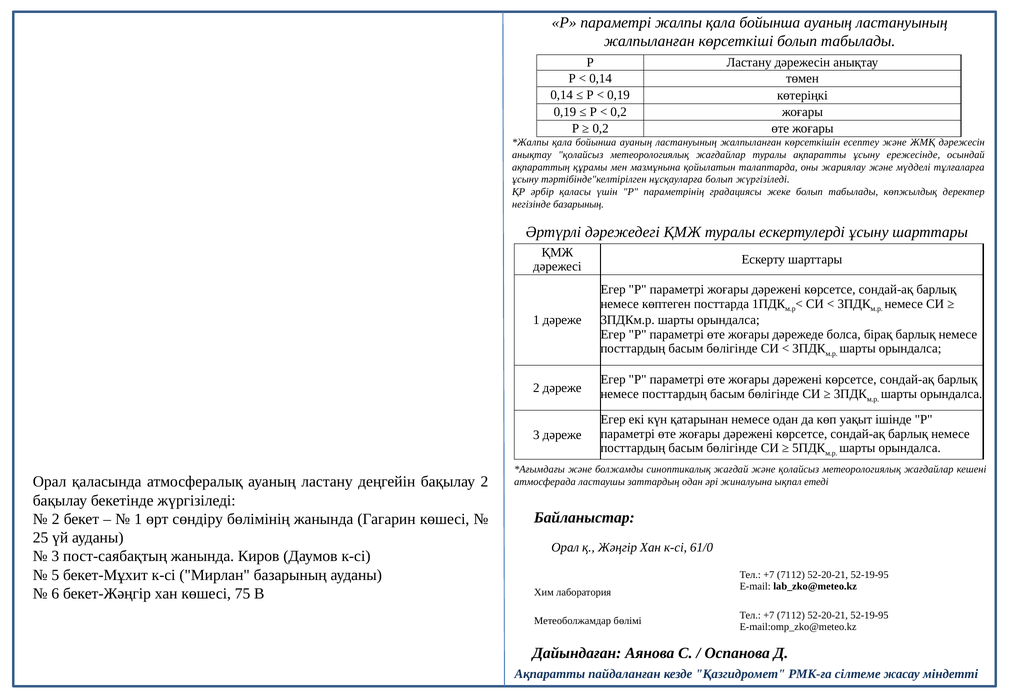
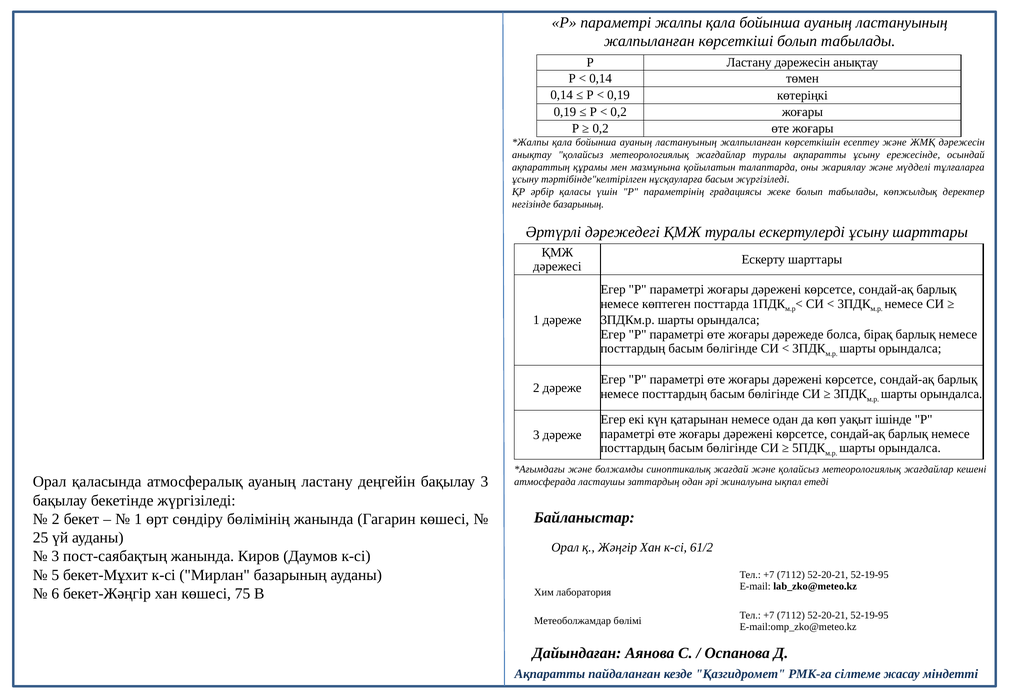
нұсқауларға болып: болып -> басым
бақылау 2: 2 -> 3
61/0: 61/0 -> 61/2
